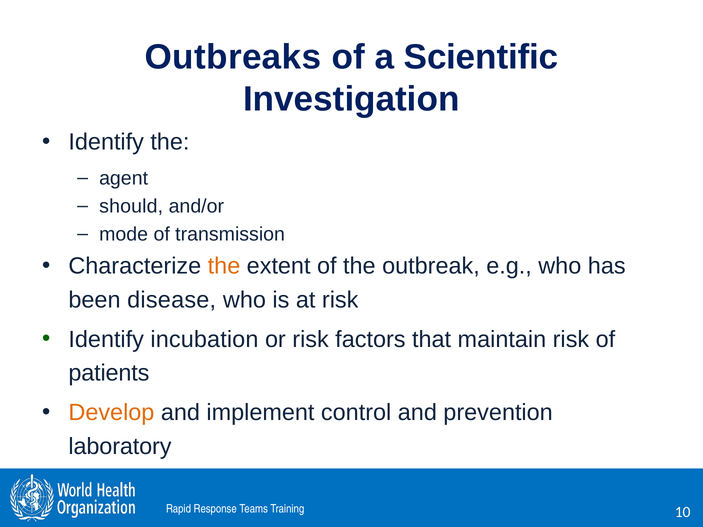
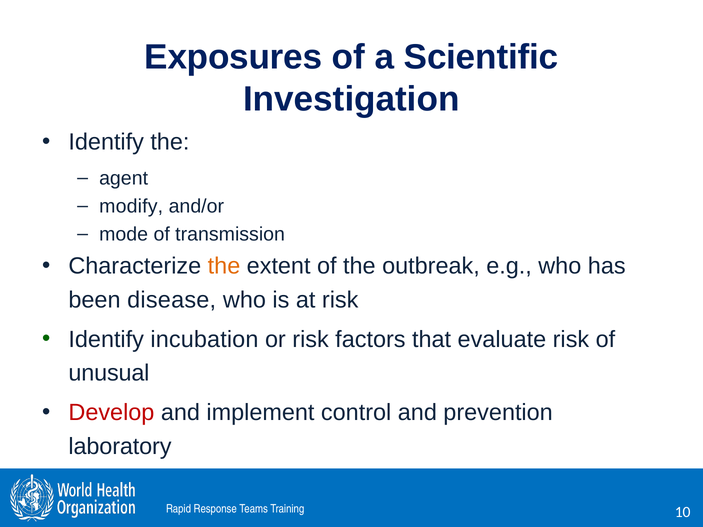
Outbreaks: Outbreaks -> Exposures
should: should -> modify
maintain: maintain -> evaluate
patients: patients -> unusual
Develop colour: orange -> red
